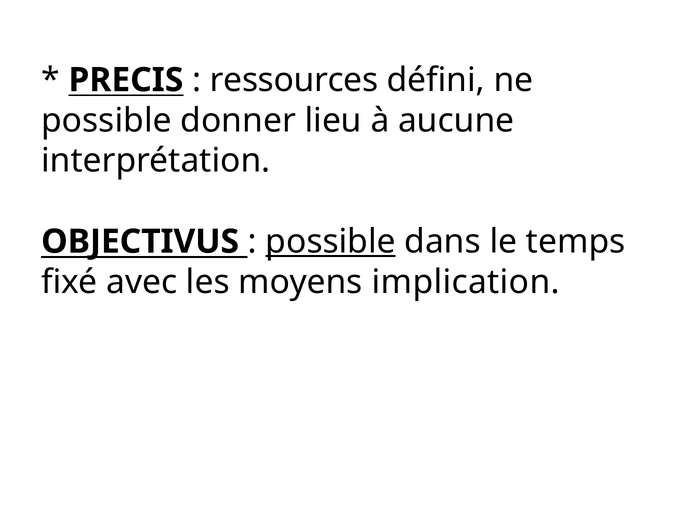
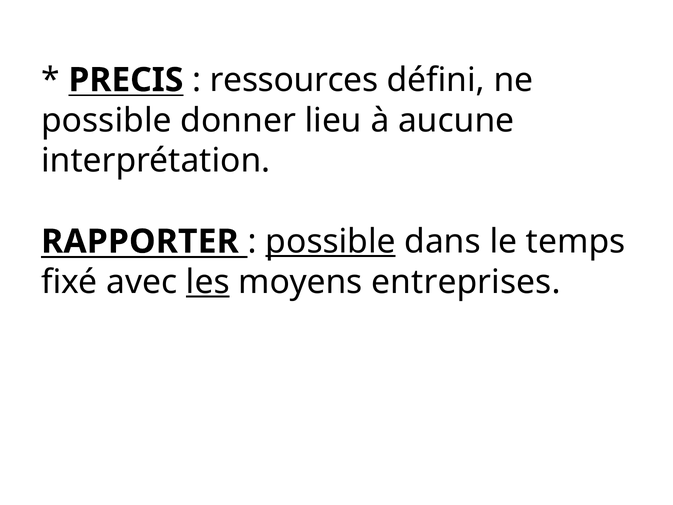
OBJECTIVUS: OBJECTIVUS -> RAPPORTER
les underline: none -> present
implication: implication -> entreprises
